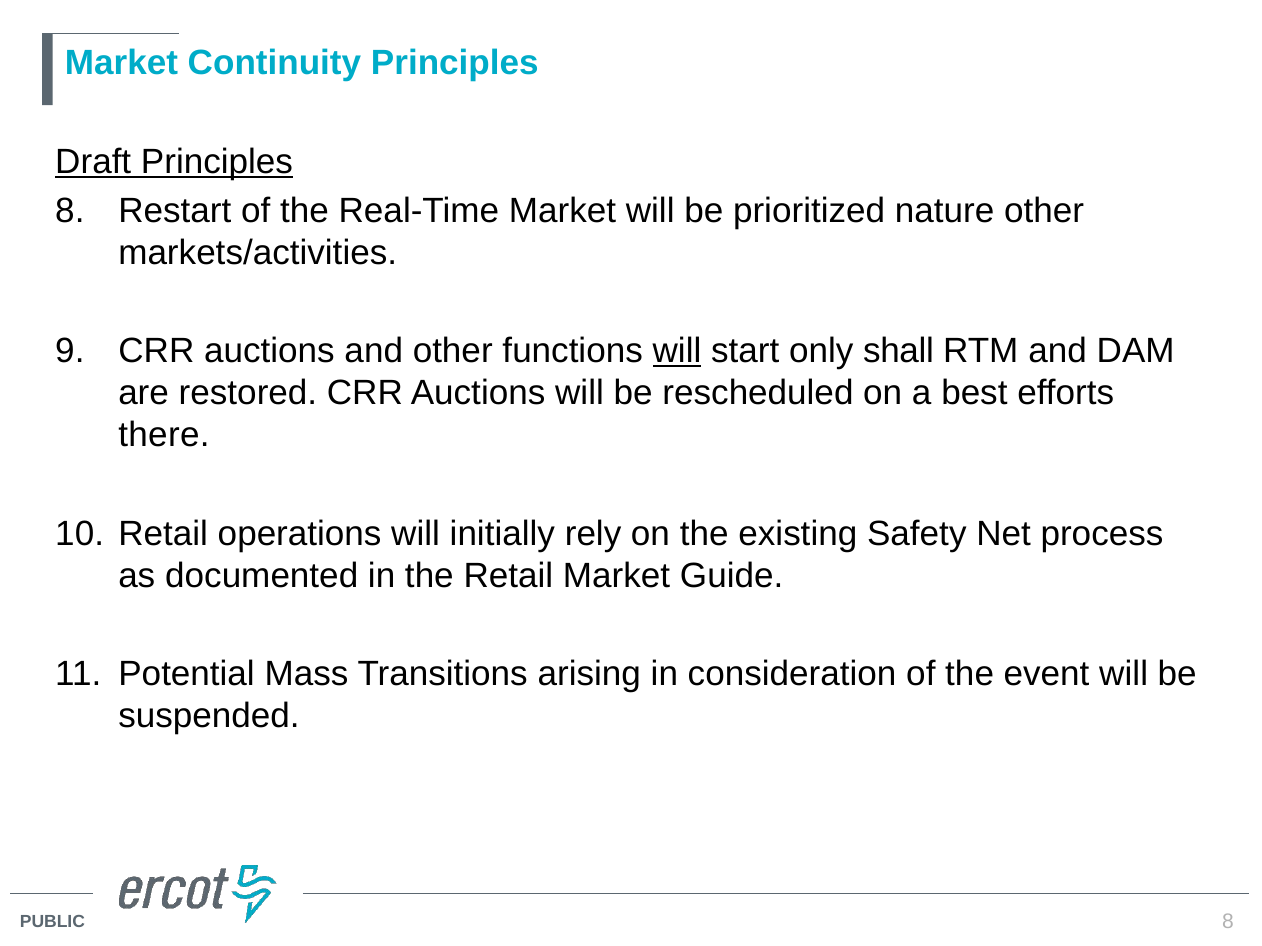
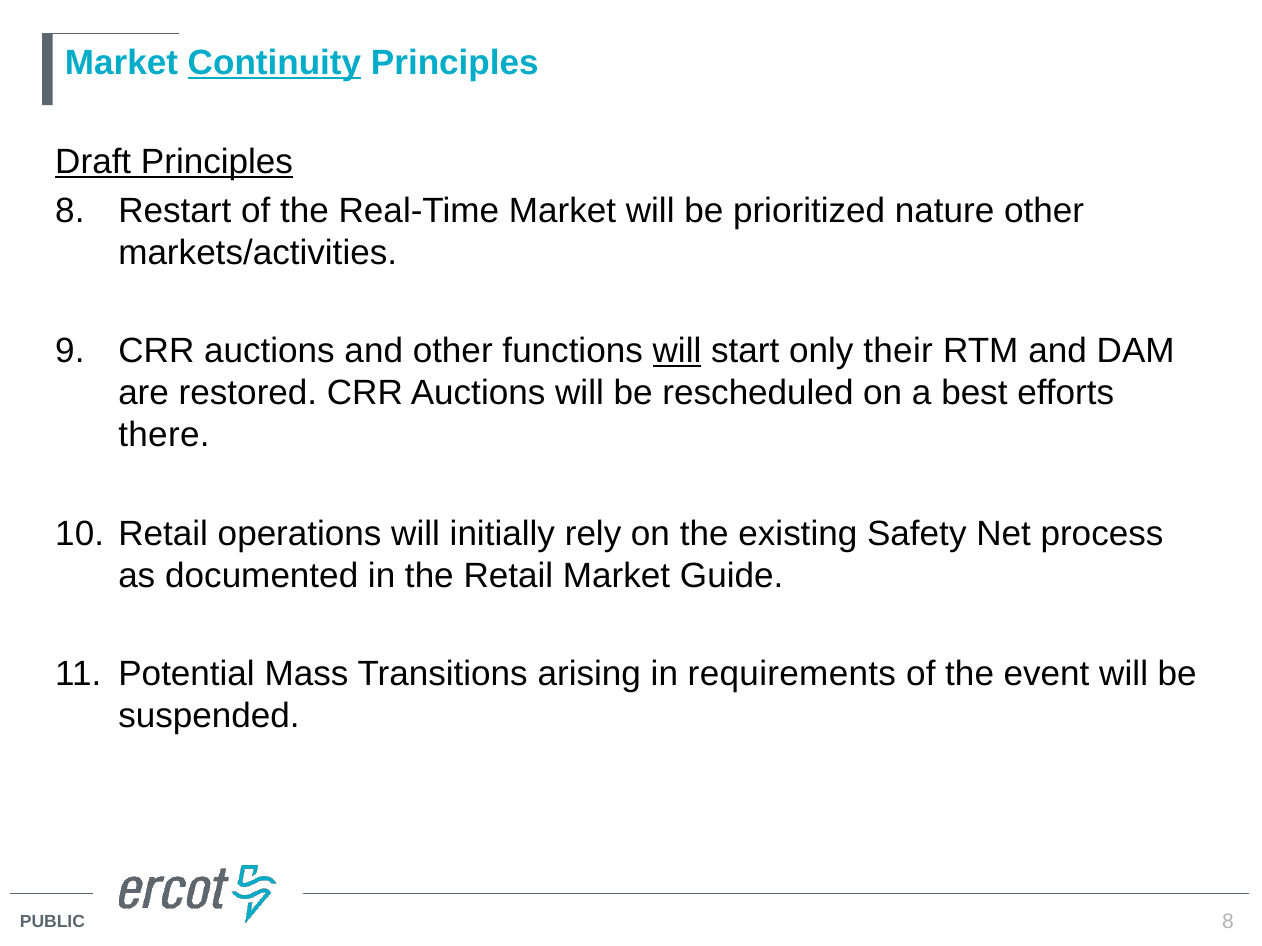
Continuity underline: none -> present
shall: shall -> their
consideration: consideration -> requirements
